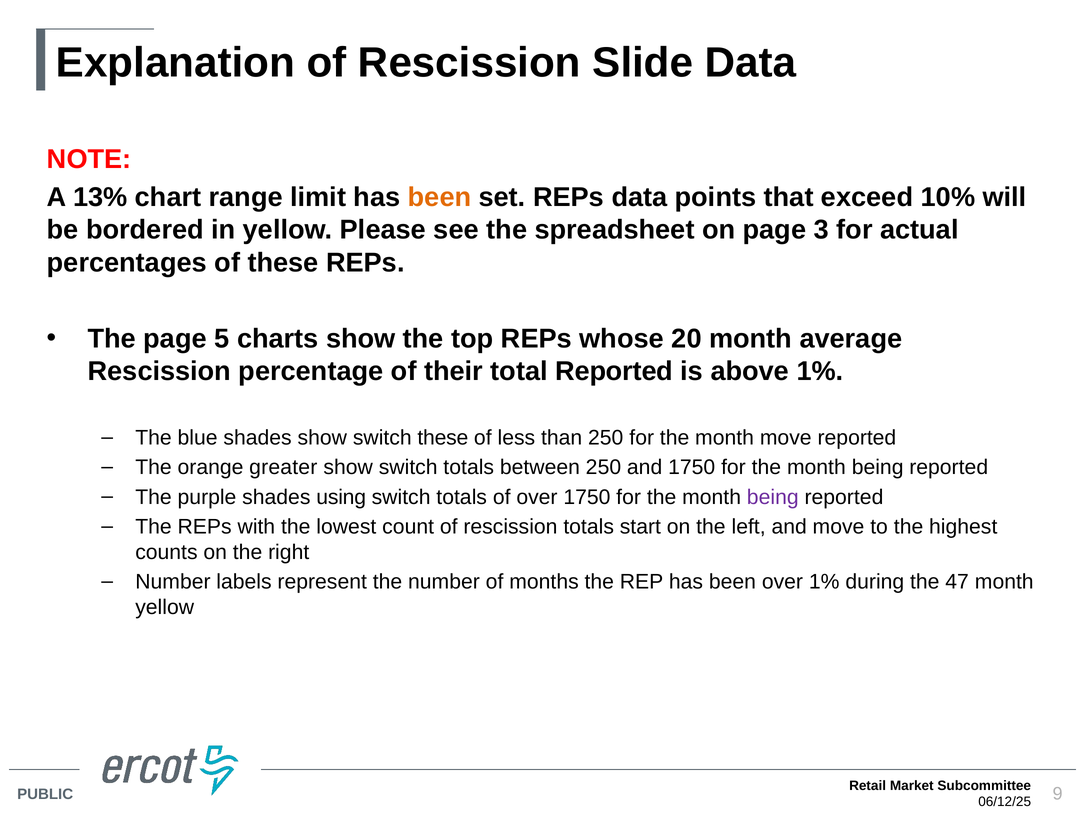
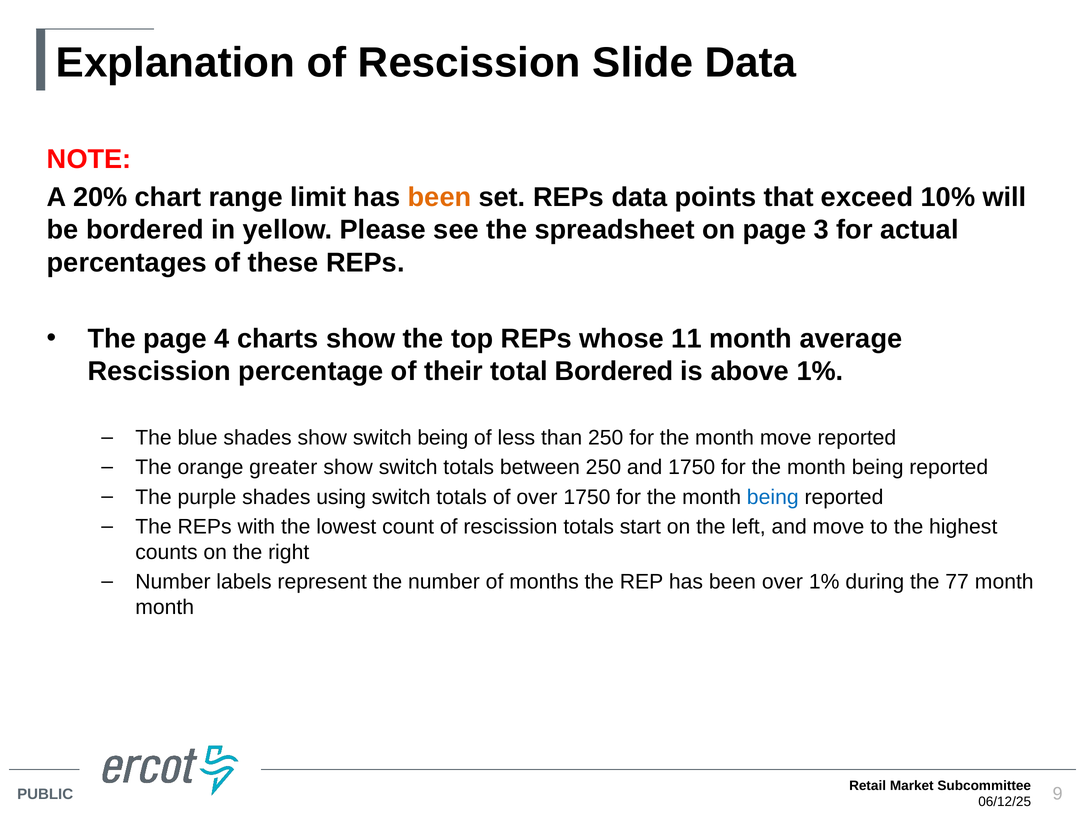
13%: 13% -> 20%
5: 5 -> 4
20: 20 -> 11
total Reported: Reported -> Bordered
switch these: these -> being
being at (773, 497) colour: purple -> blue
47: 47 -> 77
yellow at (165, 607): yellow -> month
